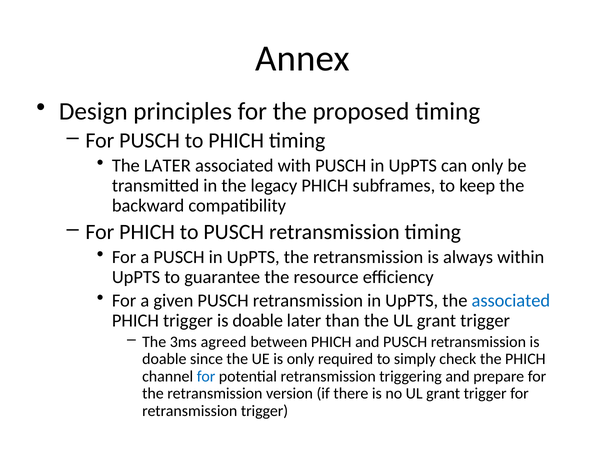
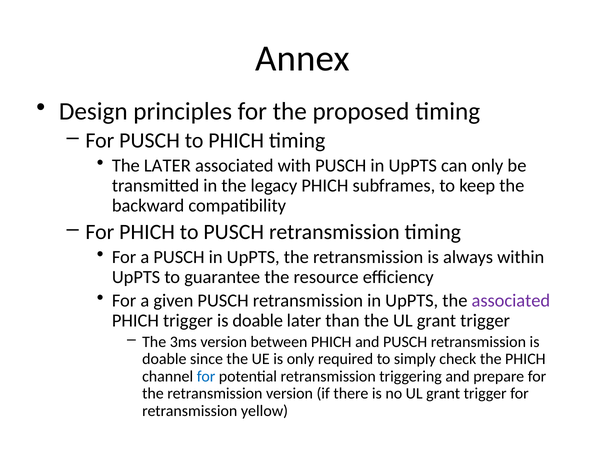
associated at (511, 301) colour: blue -> purple
3ms agreed: agreed -> version
retransmission trigger: trigger -> yellow
